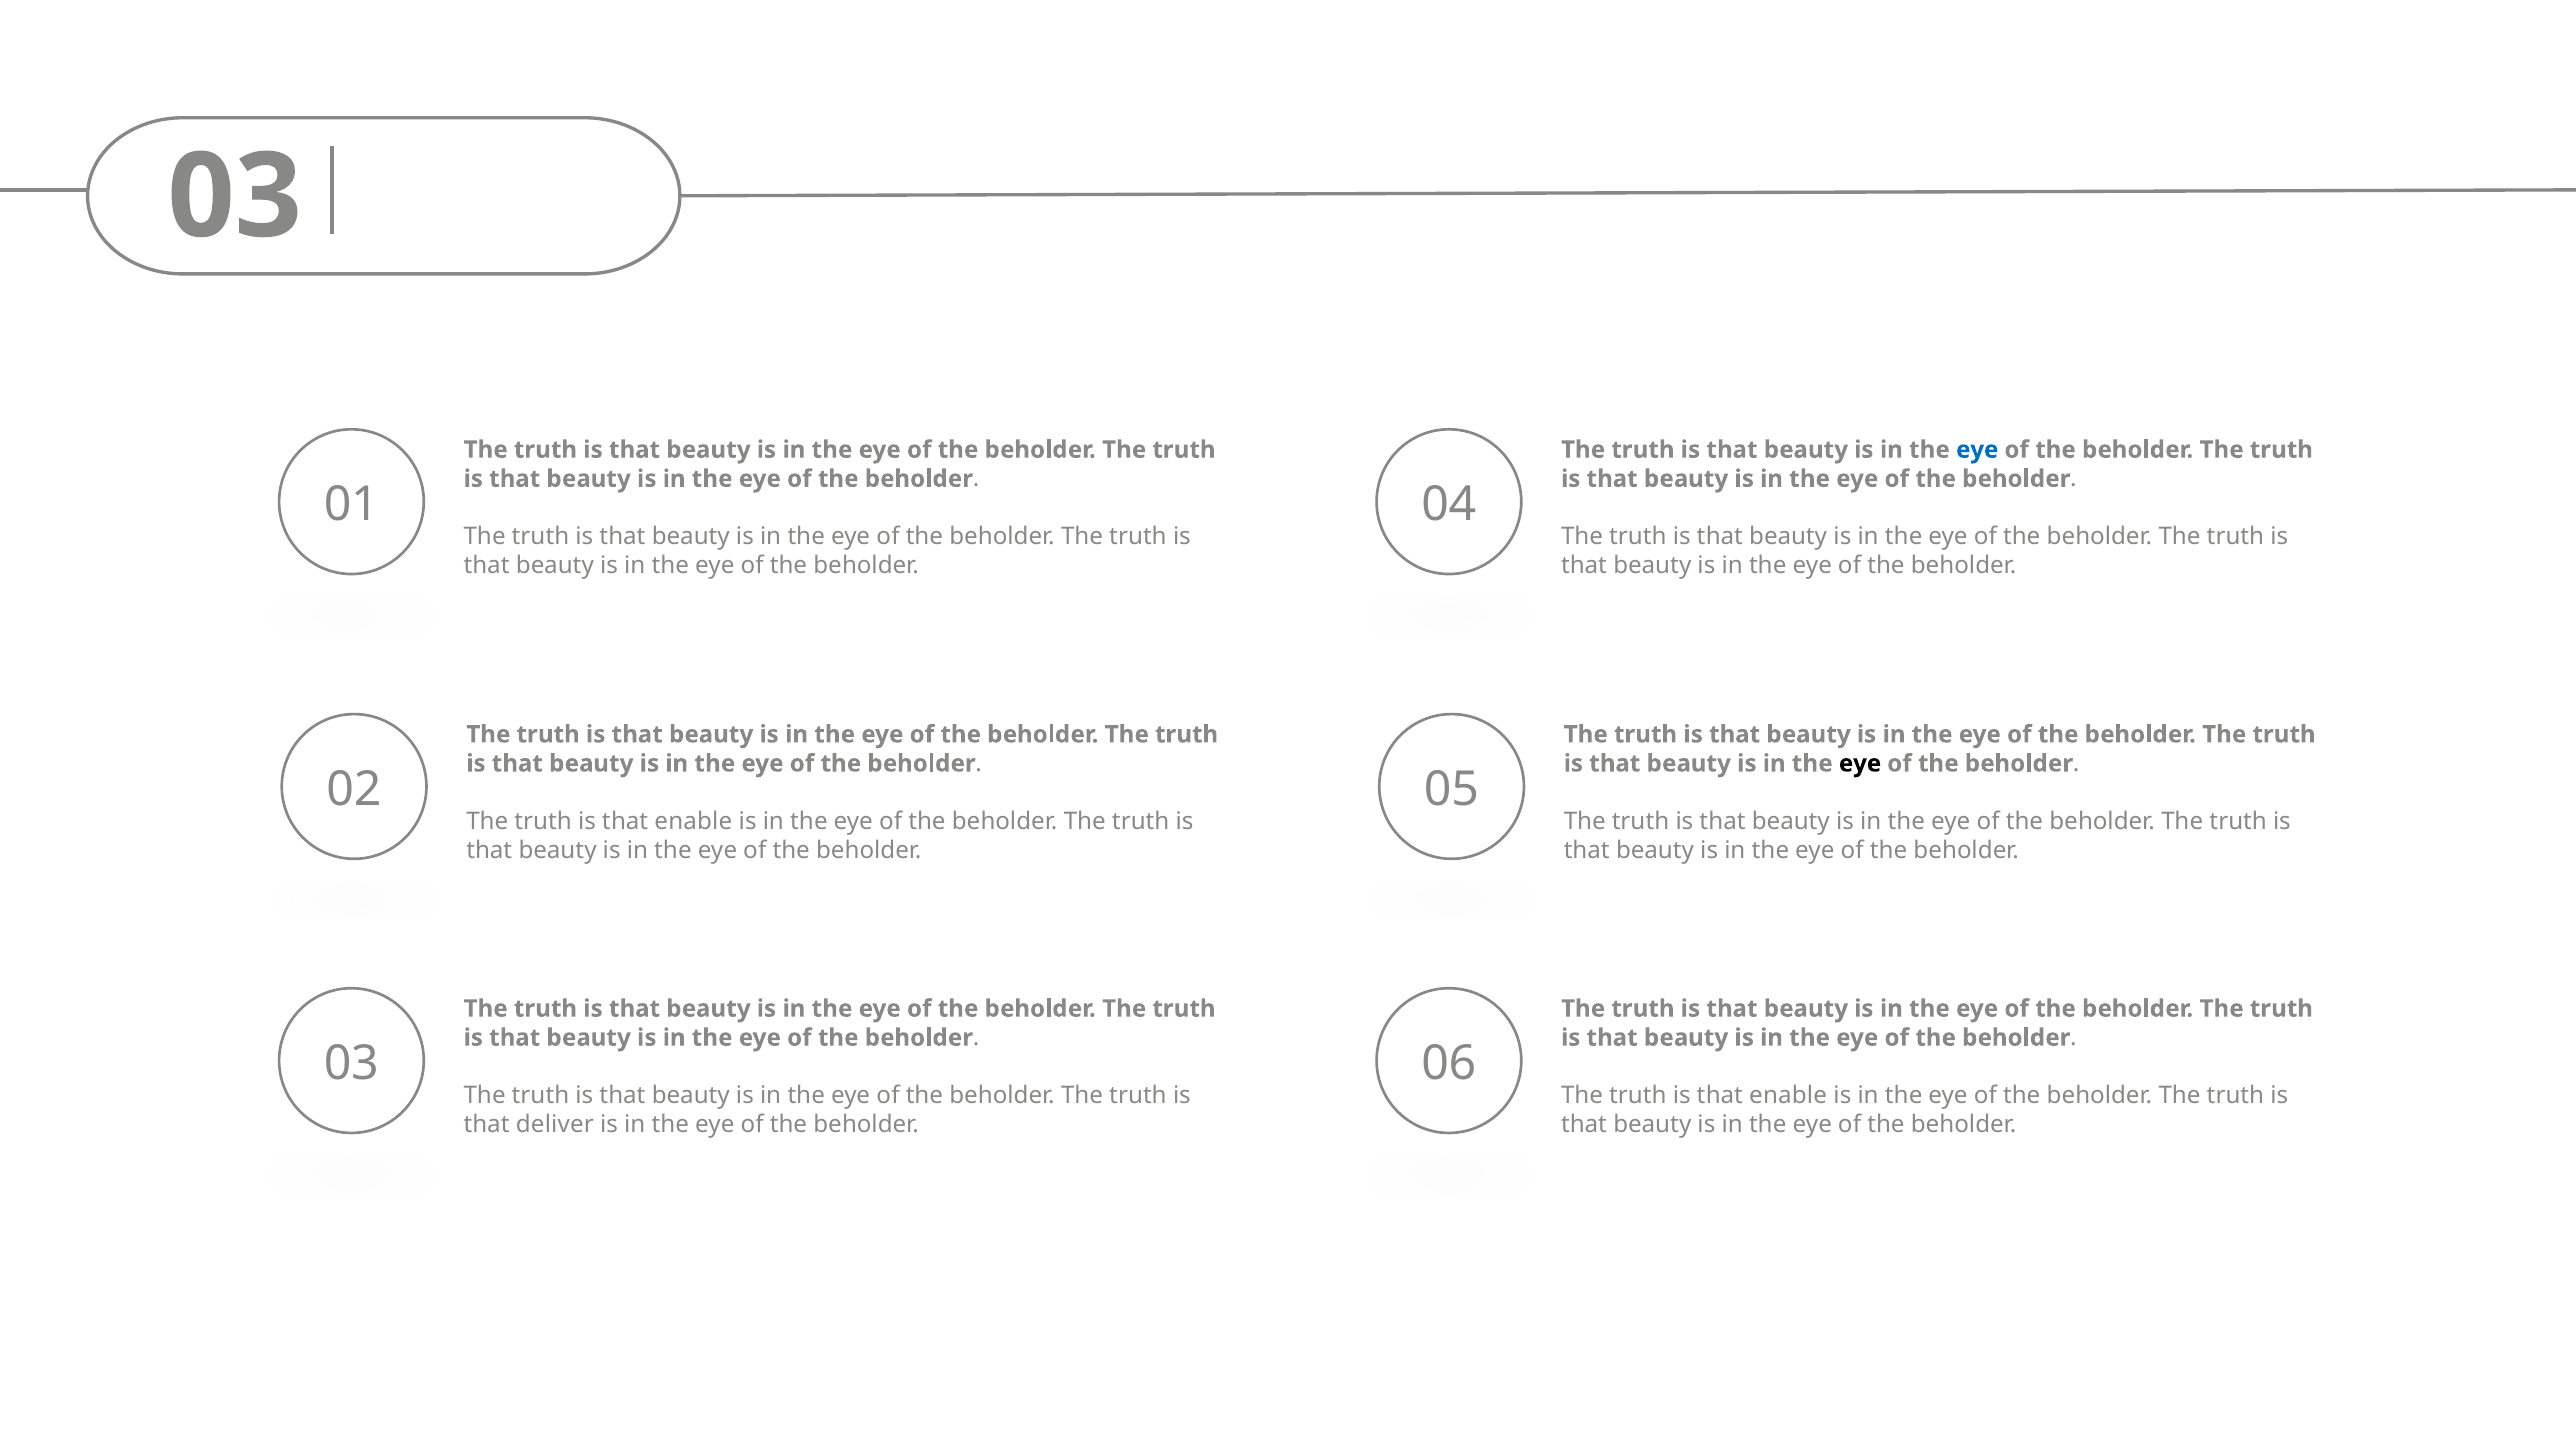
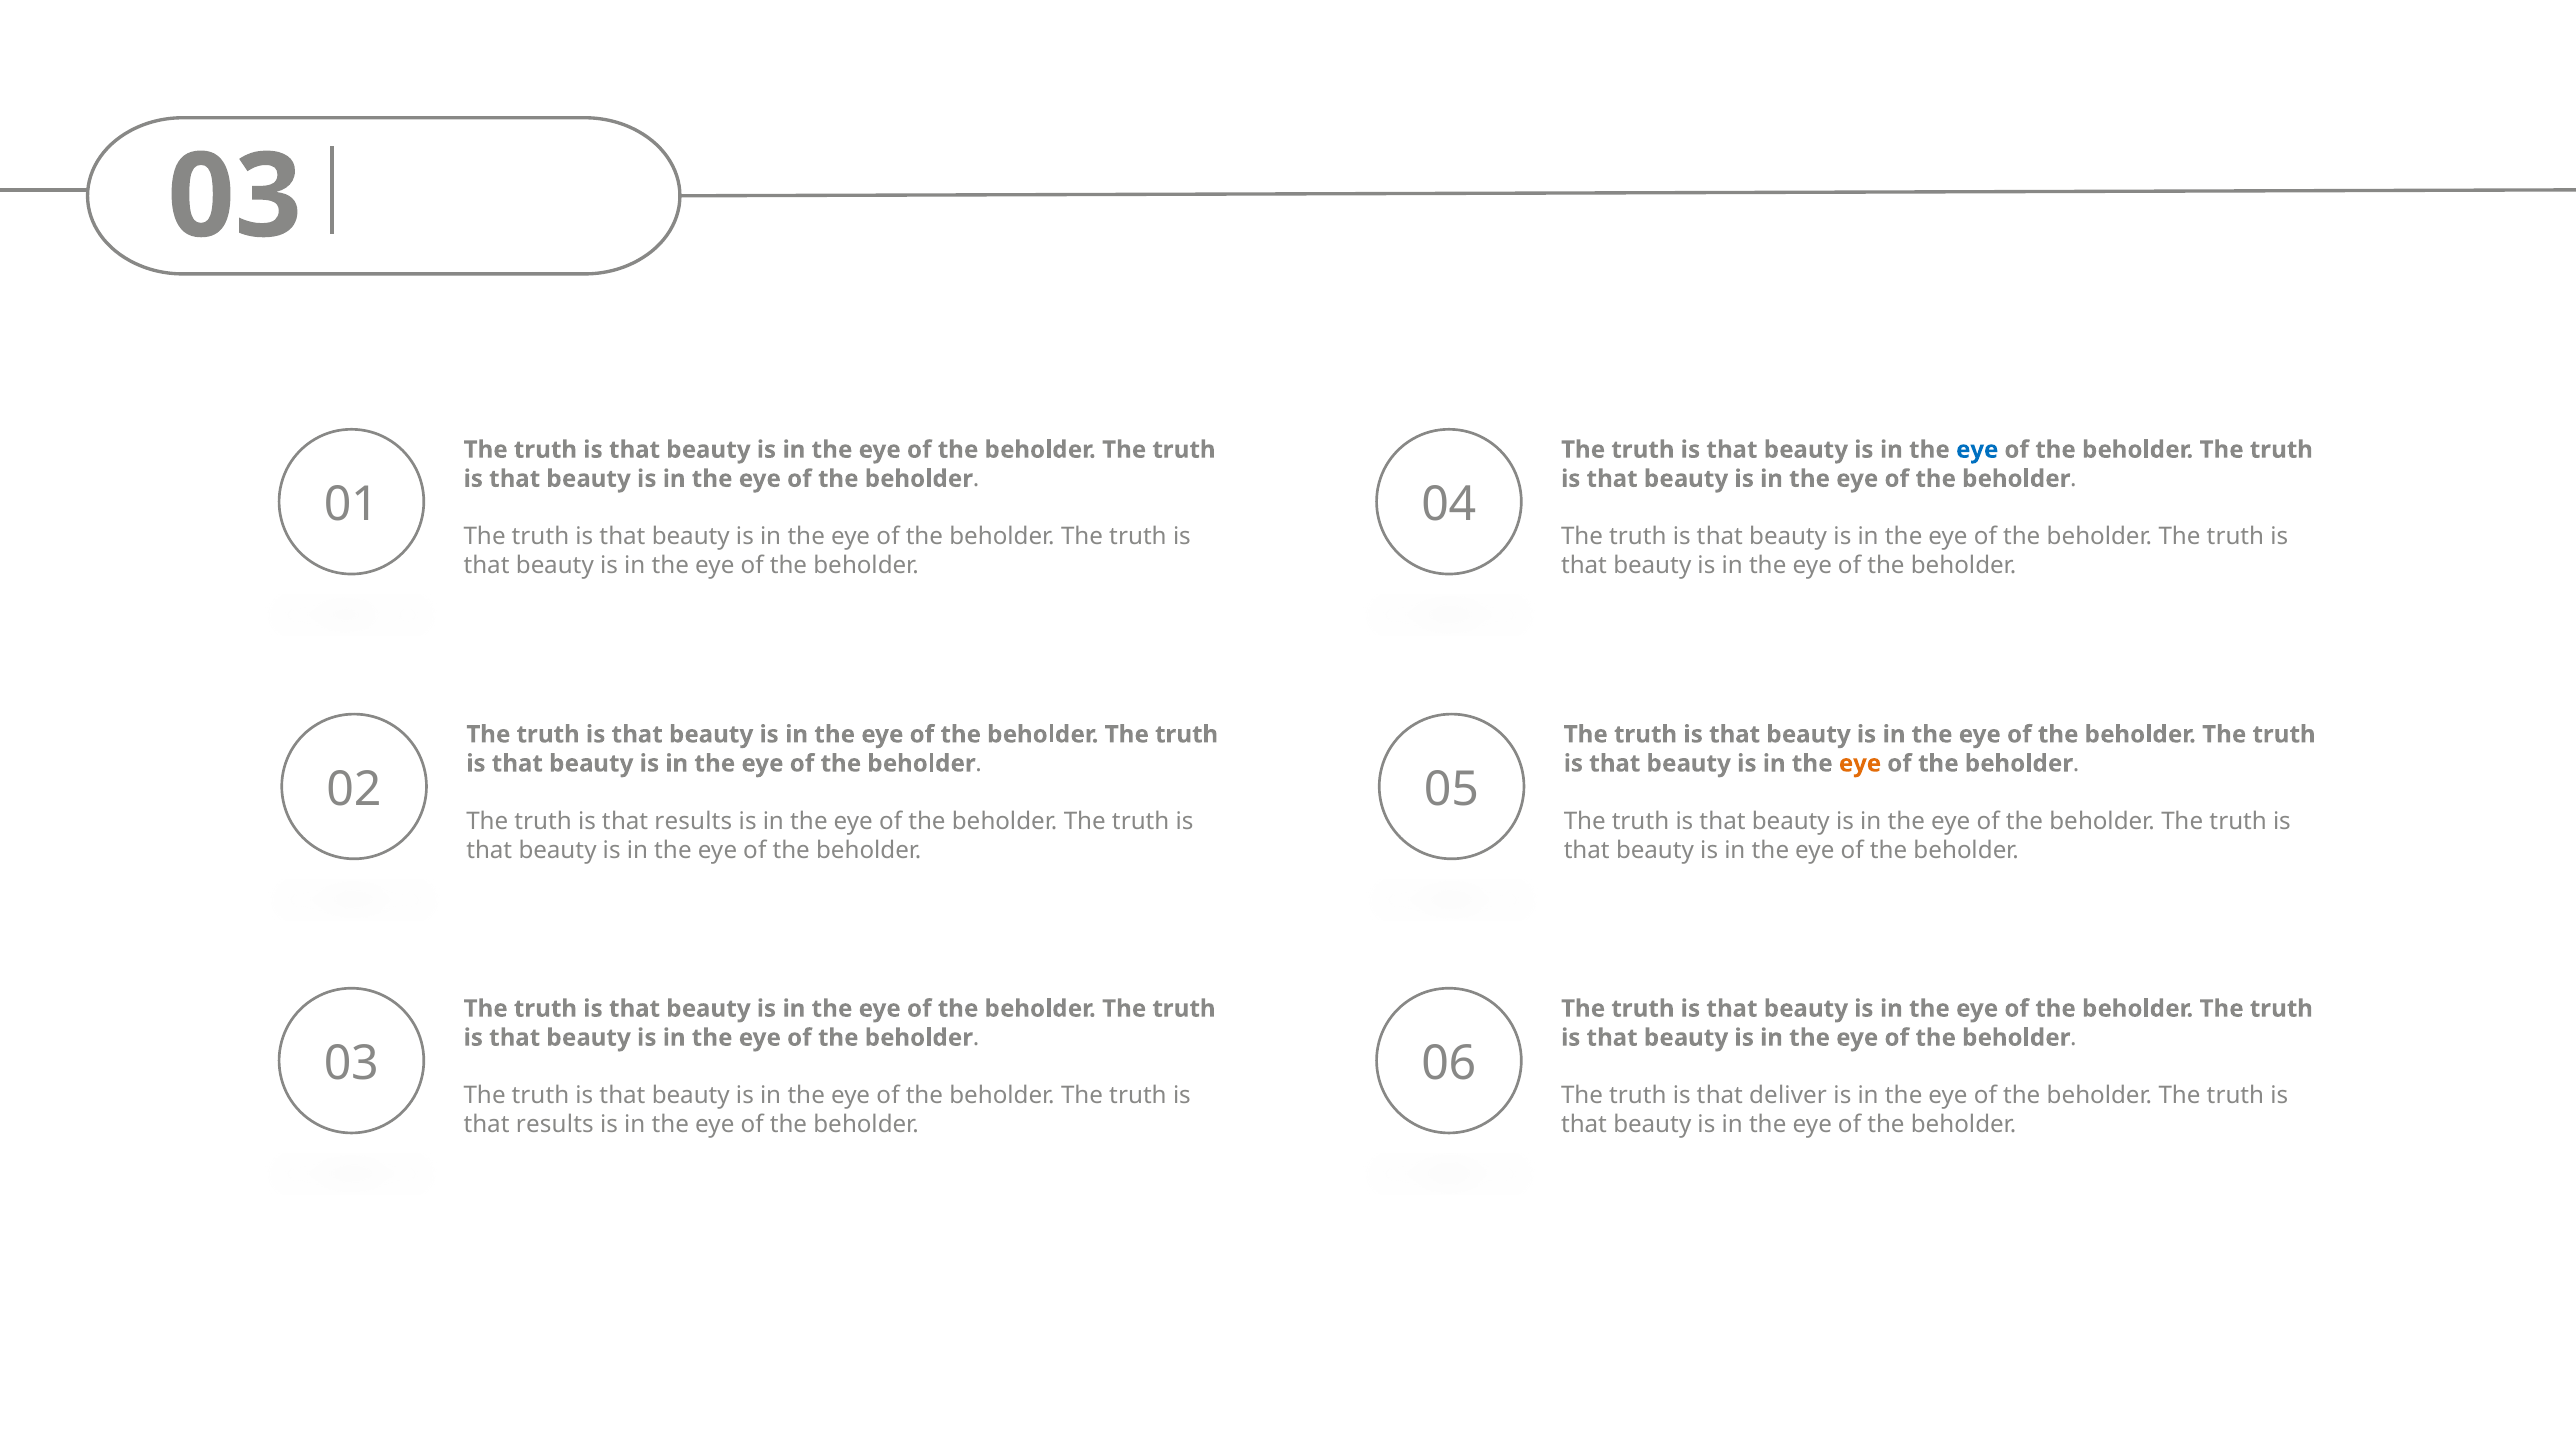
eye at (1860, 764) colour: black -> orange
enable at (693, 822): enable -> results
enable at (1788, 1096): enable -> deliver
deliver at (555, 1125): deliver -> results
